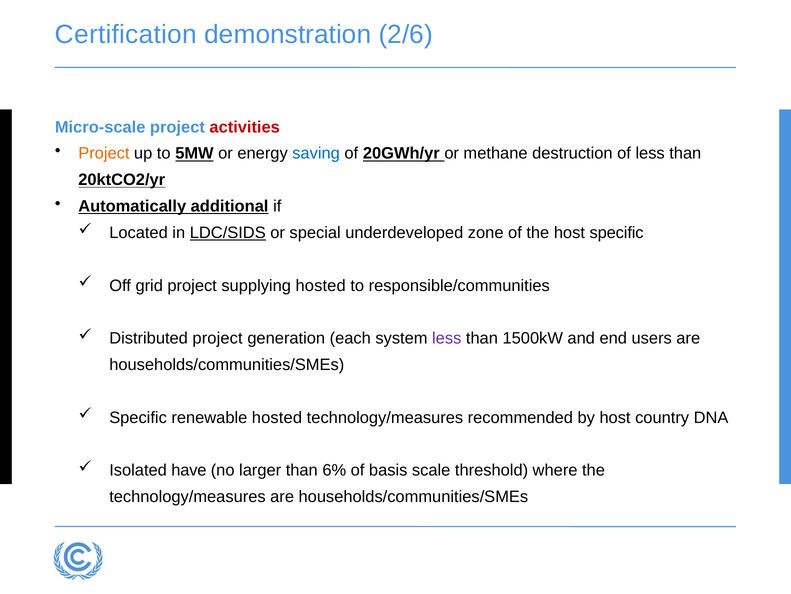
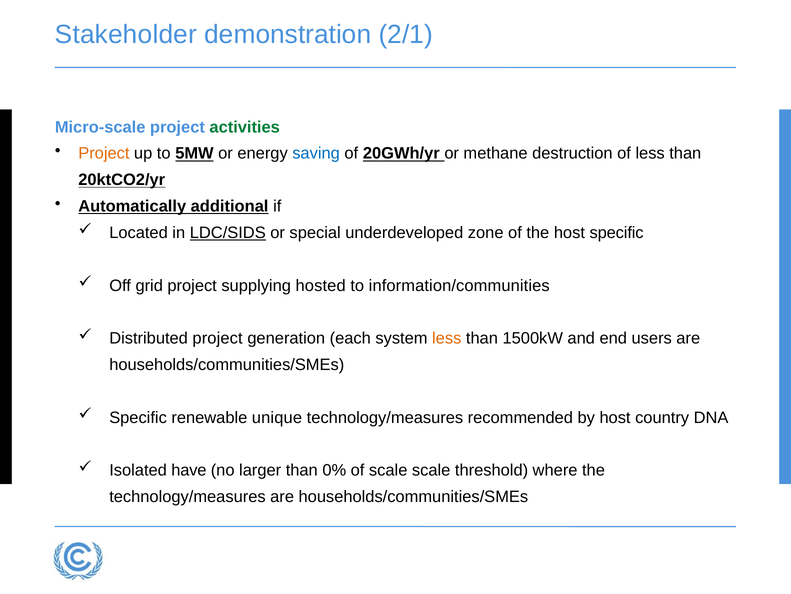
Certification: Certification -> Stakeholder
2/6: 2/6 -> 2/1
activities colour: red -> green
responsible/communities: responsible/communities -> information/communities
less at (447, 338) colour: purple -> orange
renewable hosted: hosted -> unique
6%: 6% -> 0%
of basis: basis -> scale
